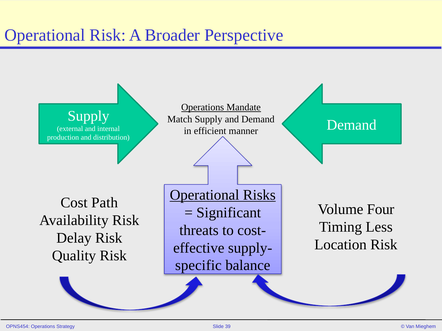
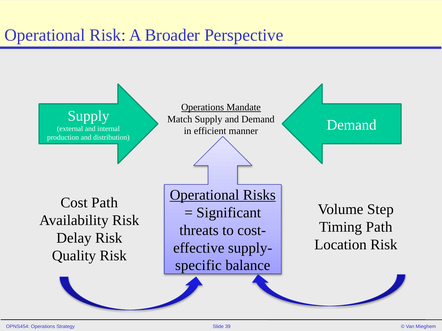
Four: Four -> Step
Timing Less: Less -> Path
